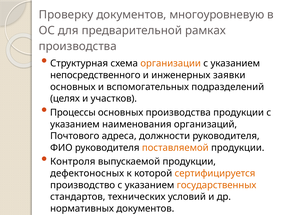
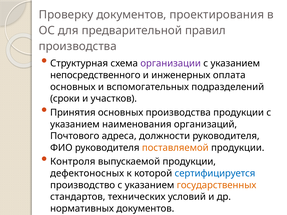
многоуровневую: многоуровневую -> проектирования
рамках: рамках -> правил
организации colour: orange -> purple
заявки: заявки -> оплата
целях: целях -> сроки
Процессы: Процессы -> Принятия
сертифицируется colour: orange -> blue
